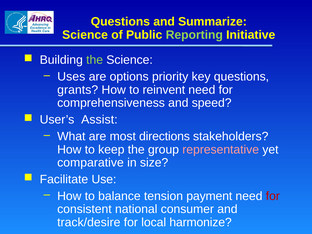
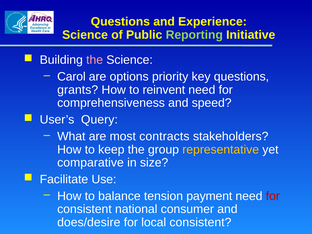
Summarize: Summarize -> Experience
the at (95, 60) colour: light green -> pink
Uses: Uses -> Carol
Assist: Assist -> Query
directions: directions -> contracts
representative colour: pink -> yellow
track/desire: track/desire -> does/desire
local harmonize: harmonize -> consistent
